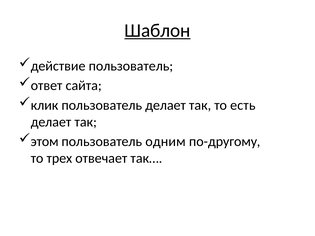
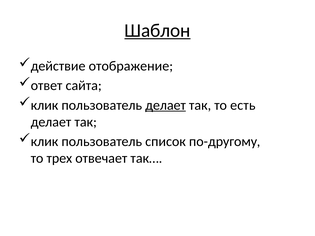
действие пользователь: пользователь -> отображение
делает at (166, 105) underline: none -> present
этом at (45, 142): этом -> клик
одним: одним -> список
